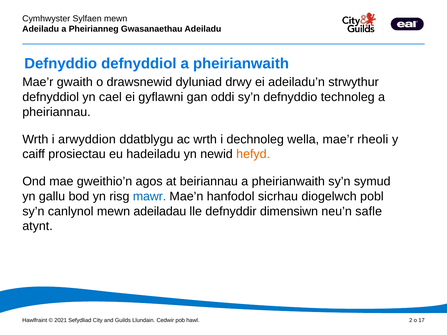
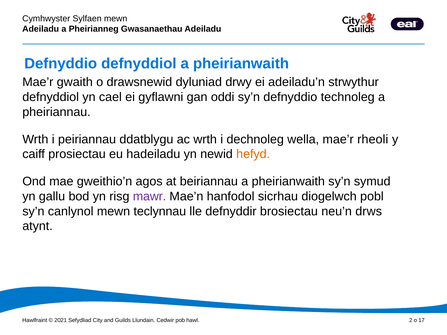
arwyddion: arwyddion -> peiriannau
mawr colour: blue -> purple
adeiladau: adeiladau -> teclynnau
dimensiwn: dimensiwn -> brosiectau
safle: safle -> drws
